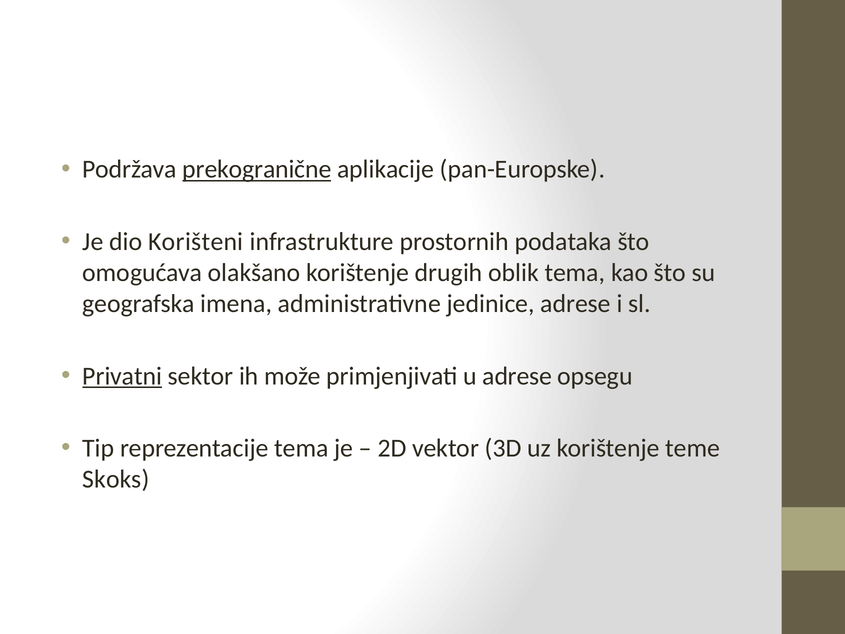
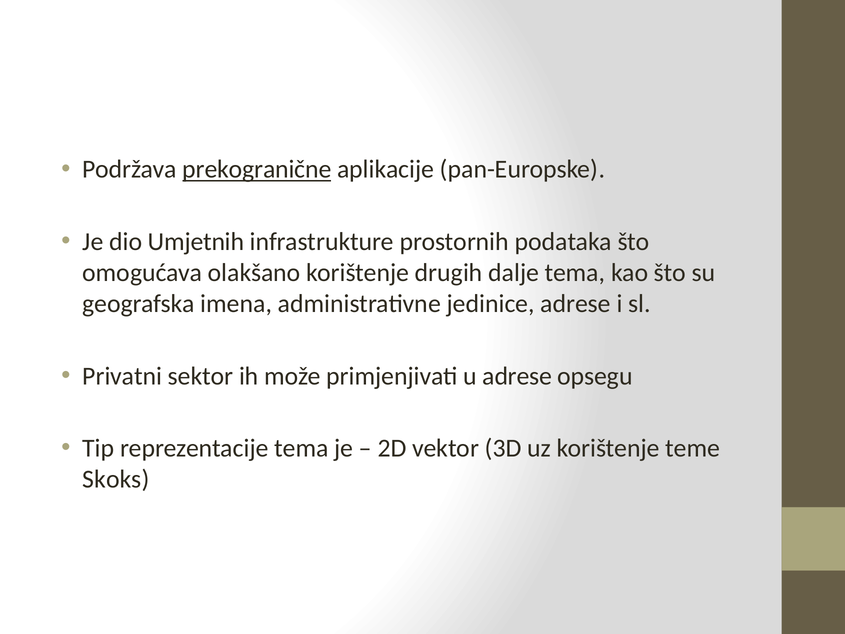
Korišteni: Korišteni -> Umjetnih
oblik: oblik -> dalje
Privatni underline: present -> none
